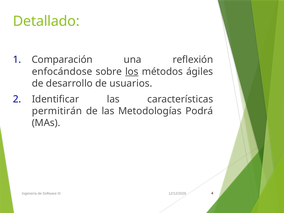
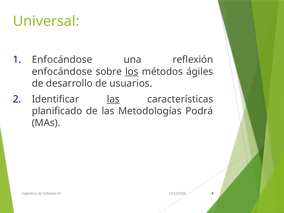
Detallado: Detallado -> Universal
Comparación at (62, 60): Comparación -> Enfocándose
las at (113, 99) underline: none -> present
permitirán: permitirán -> planificado
